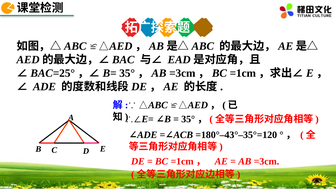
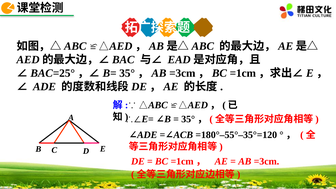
=180°–43°–35°=120: =180°–43°–35°=120 -> =180°–55°–35°=120
